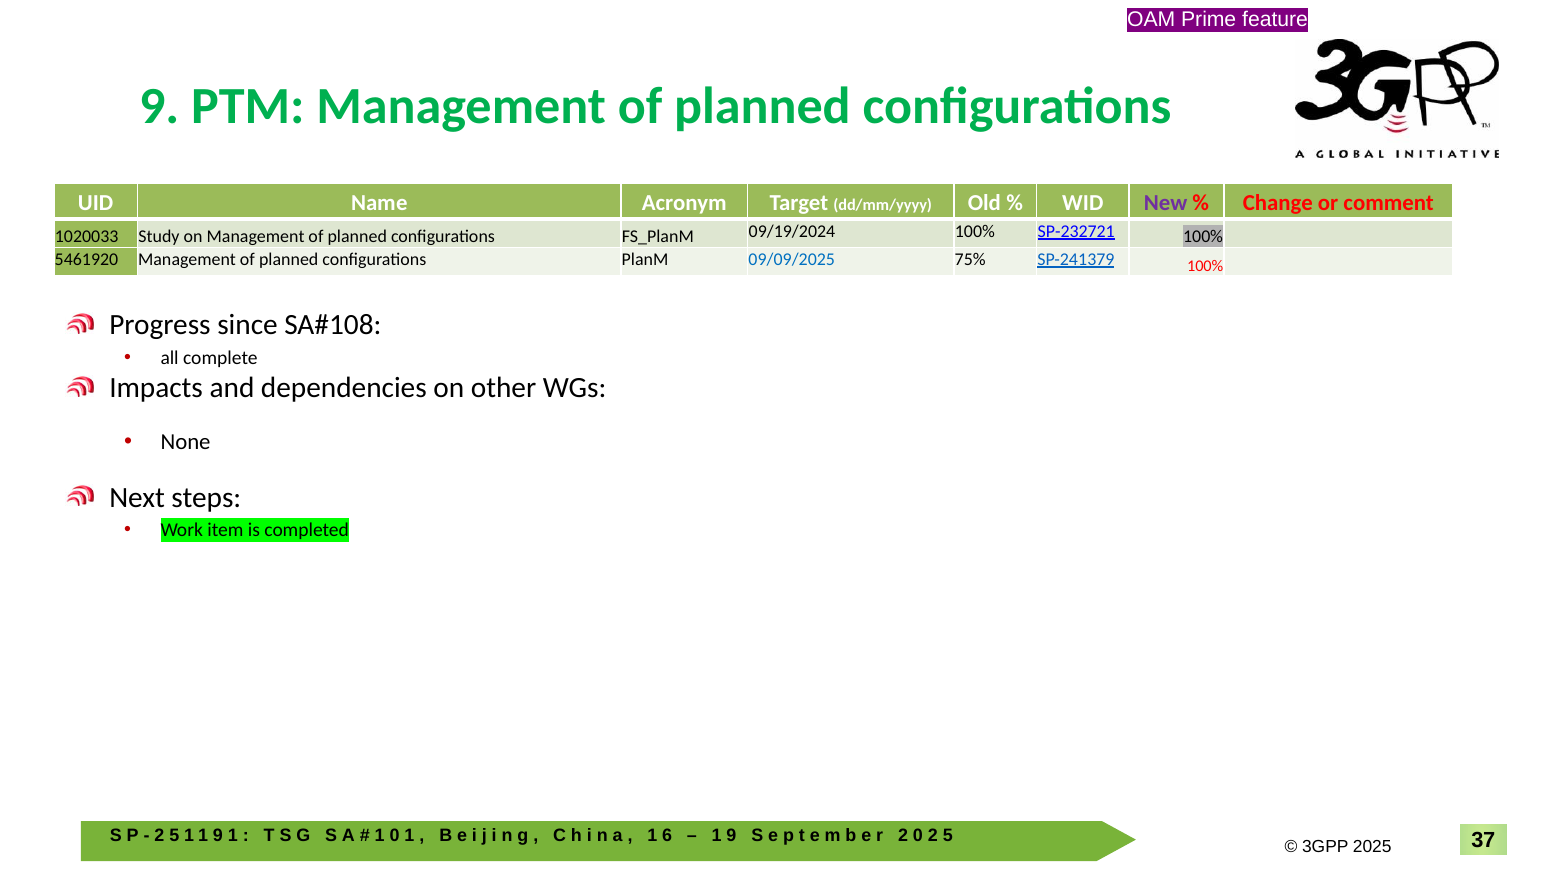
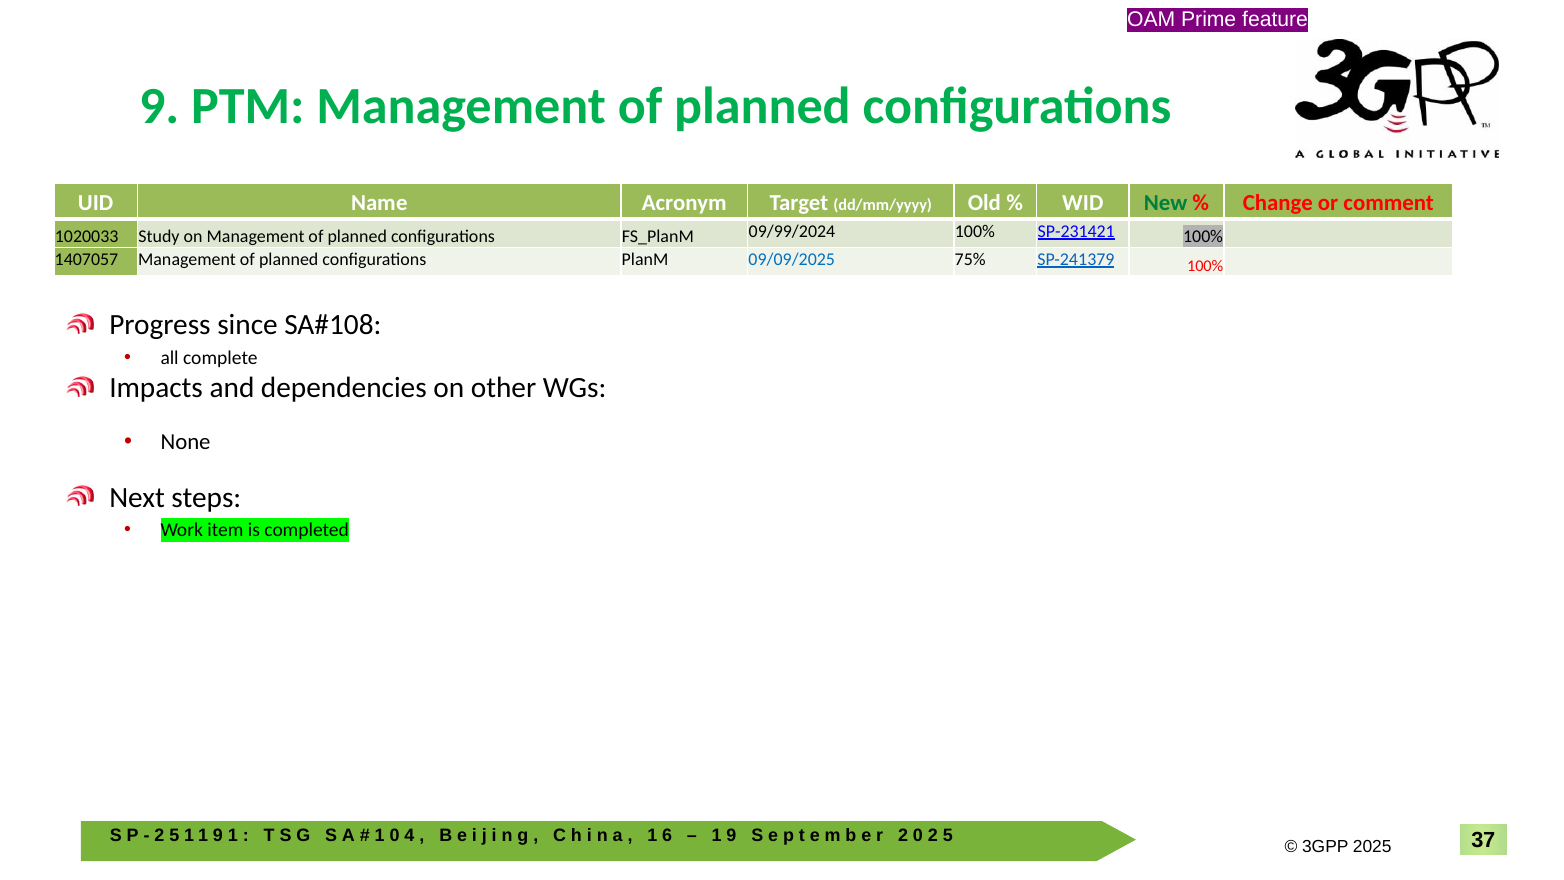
New colour: purple -> green
09/19/2024: 09/19/2024 -> 09/99/2024
SP-232721: SP-232721 -> SP-231421
5461920: 5461920 -> 1407057
1 at (409, 836): 1 -> 4
